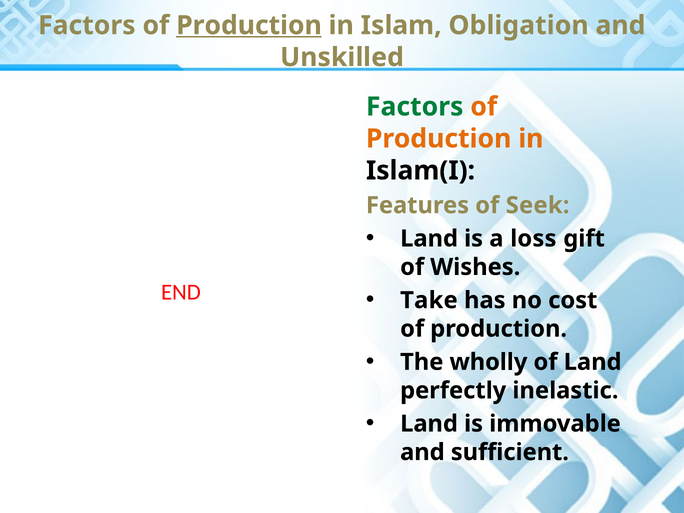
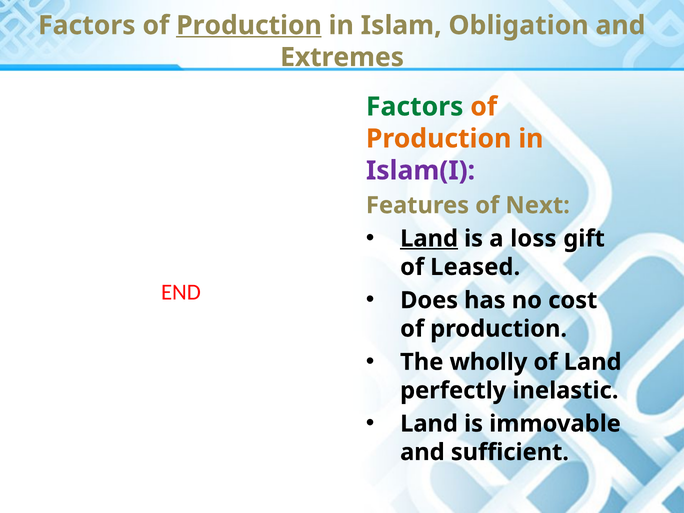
Unskilled: Unskilled -> Extremes
Islam(I colour: black -> purple
Seek: Seek -> Next
Land at (429, 239) underline: none -> present
Wishes: Wishes -> Leased
Take: Take -> Does
